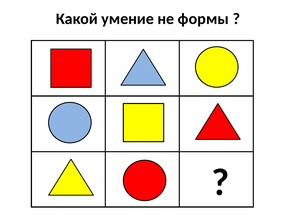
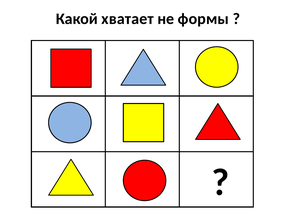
умение: умение -> хватает
